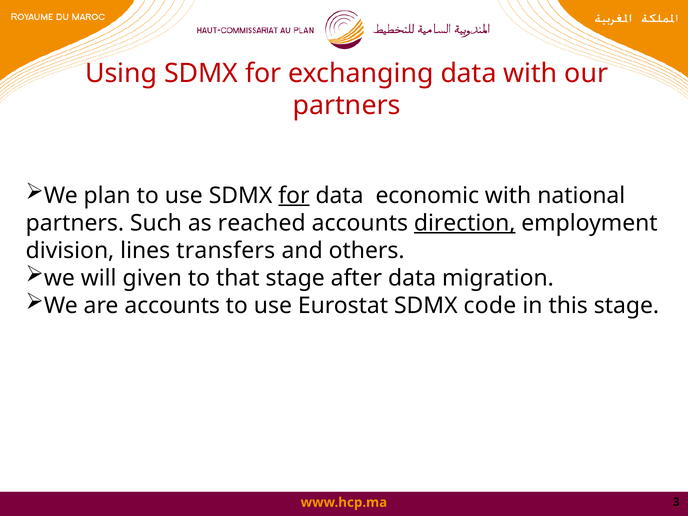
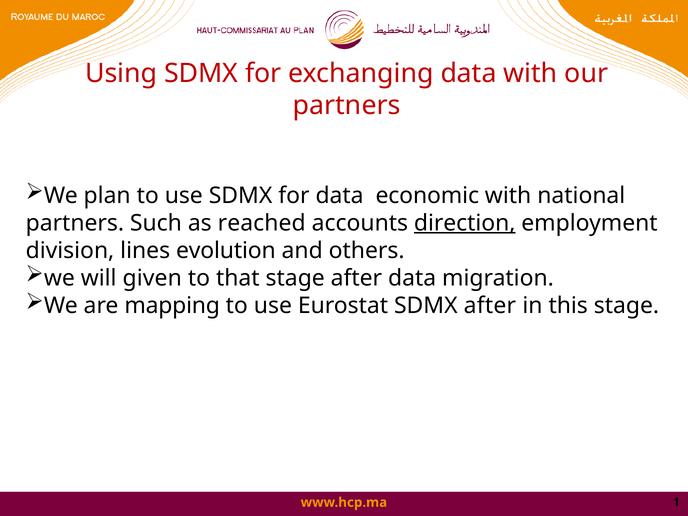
for at (294, 195) underline: present -> none
transfers: transfers -> evolution
are accounts: accounts -> mapping
SDMX code: code -> after
3: 3 -> 1
